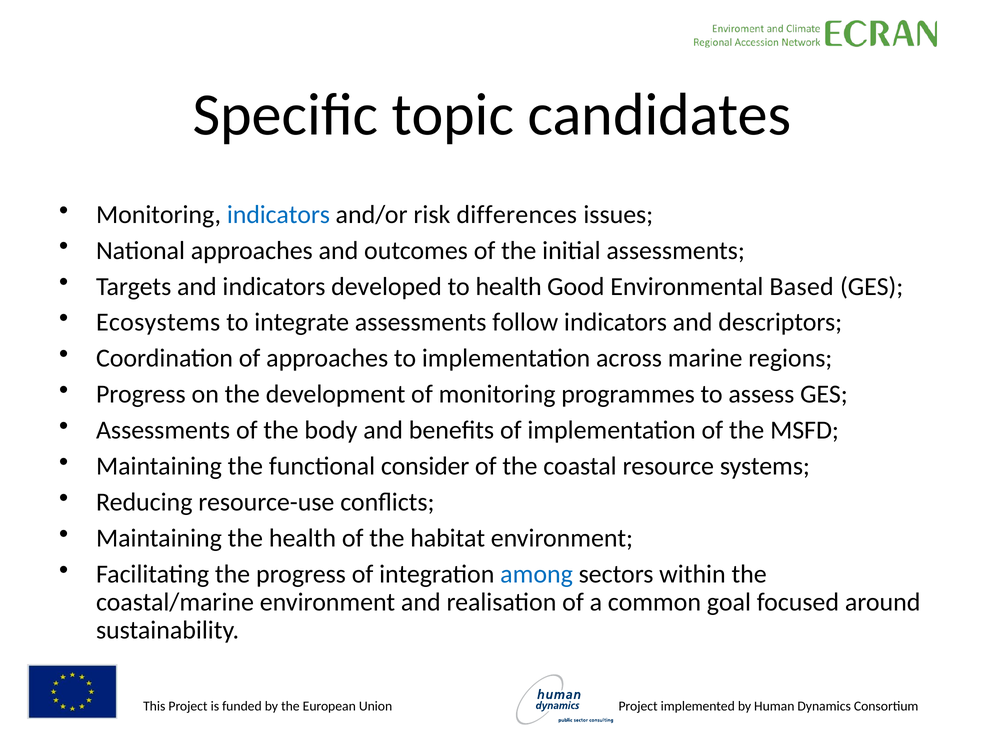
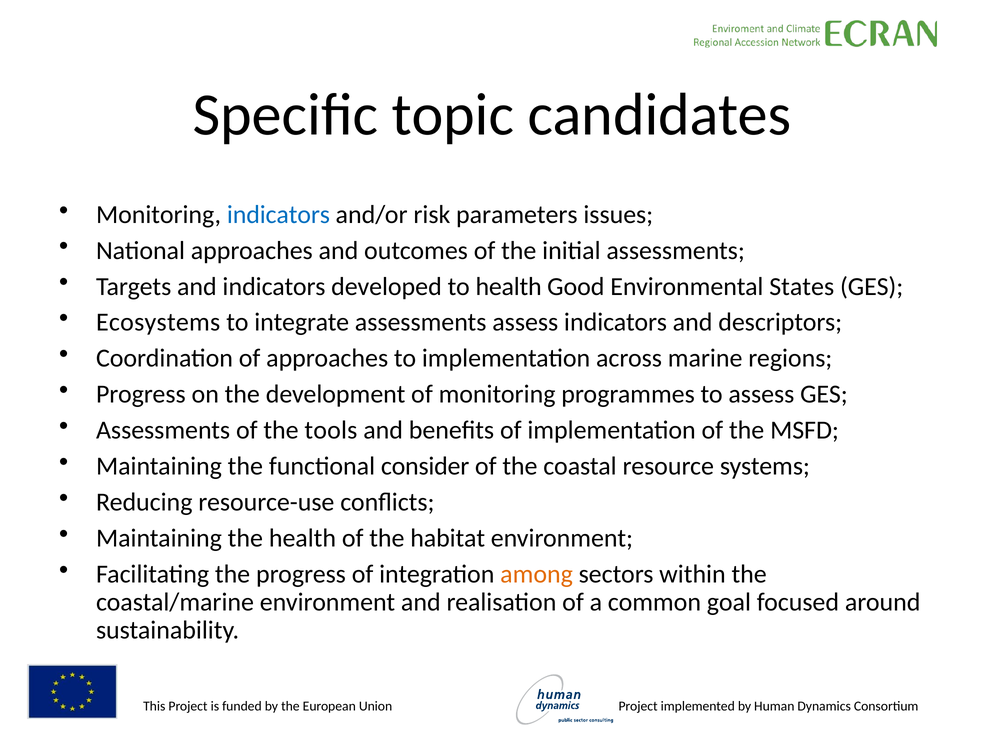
differences: differences -> parameters
Based: Based -> States
assessments follow: follow -> assess
body: body -> tools
among colour: blue -> orange
